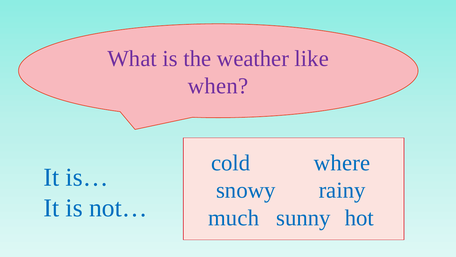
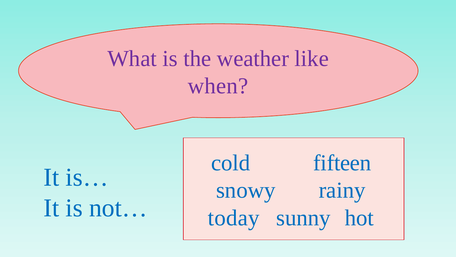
where: where -> fifteen
much: much -> today
